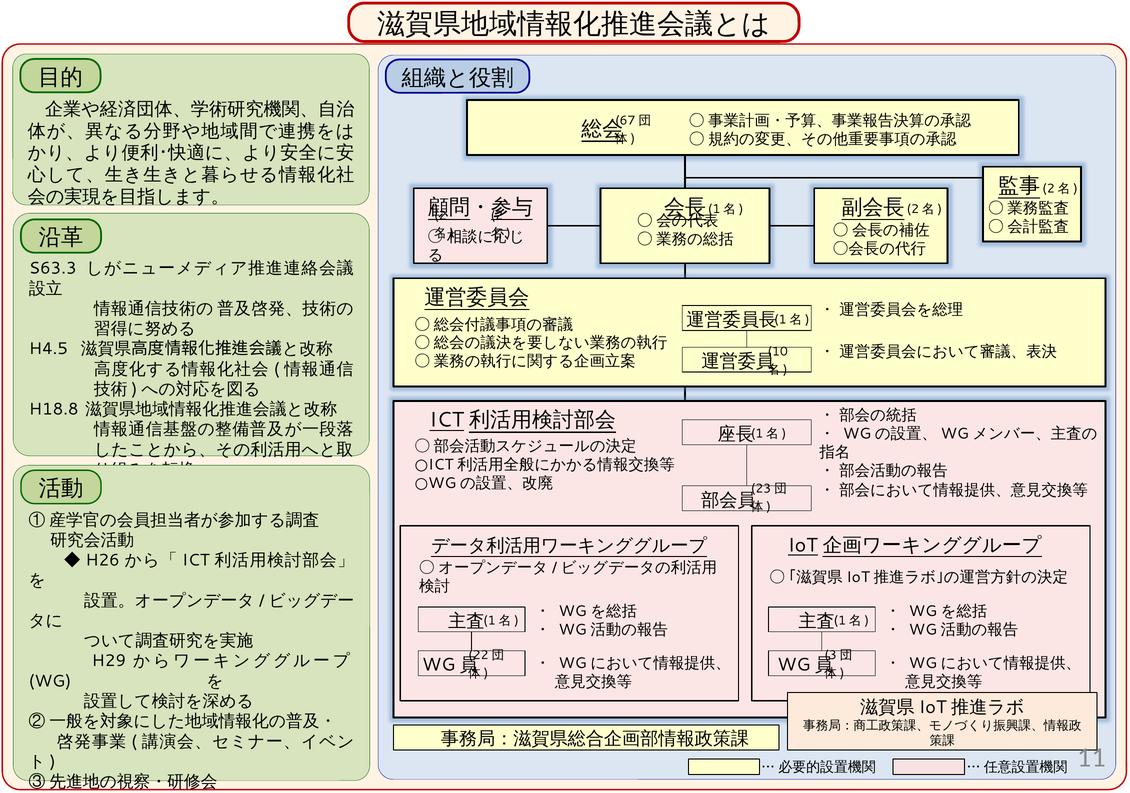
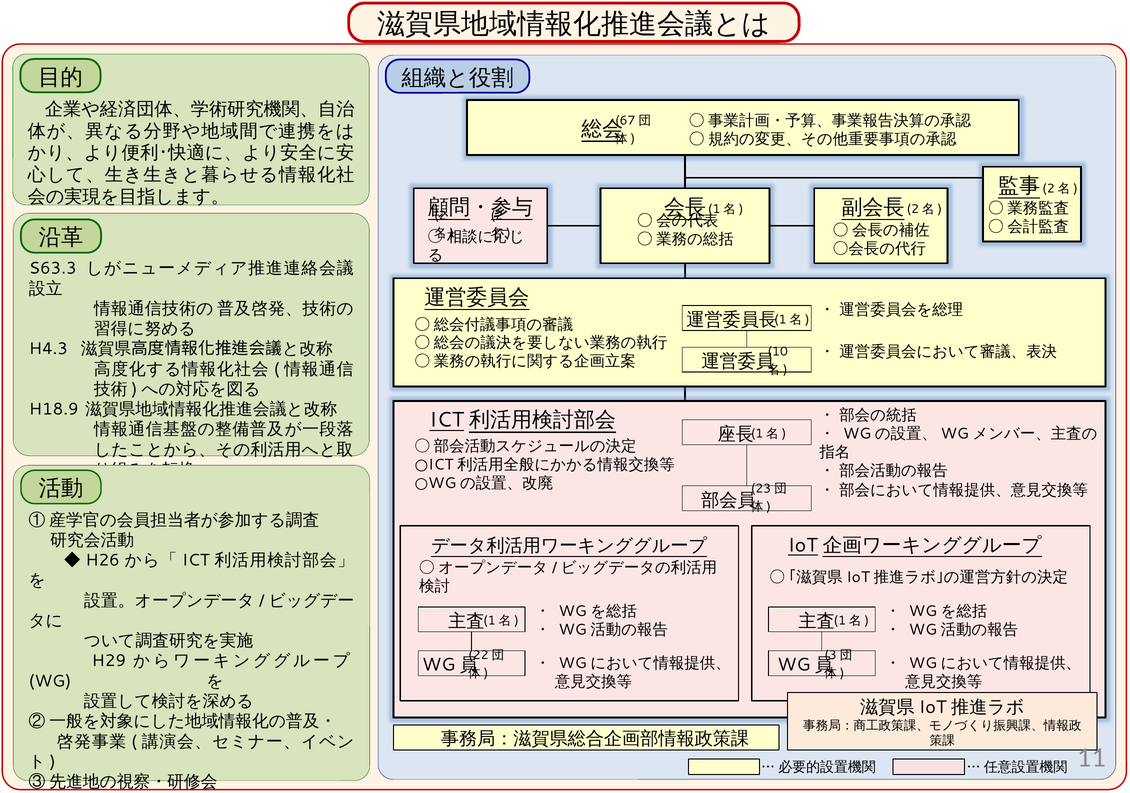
H4.5: H4.5 -> H4.3
H18.8: H18.8 -> H18.9
